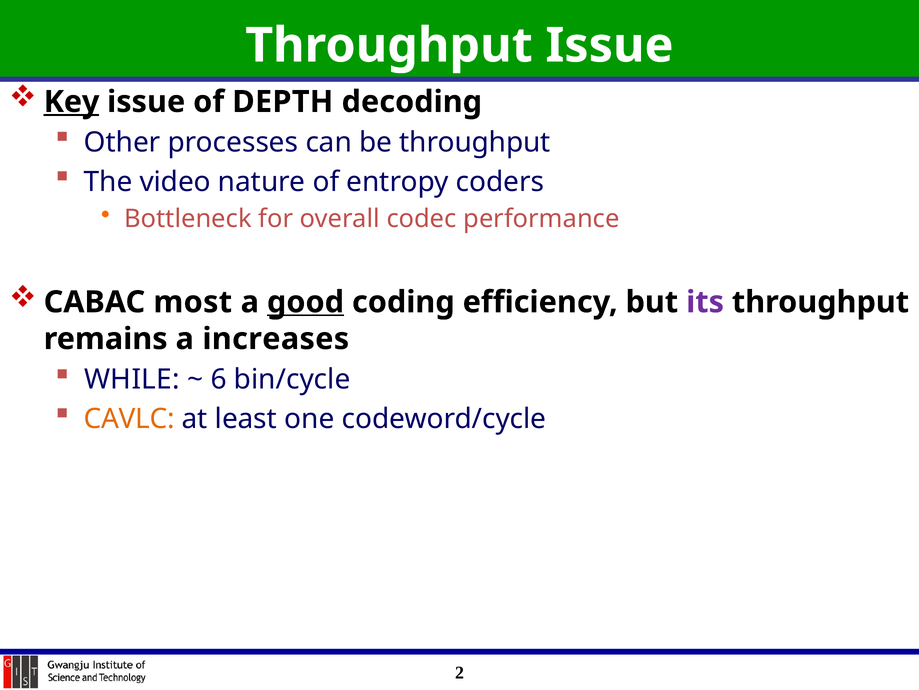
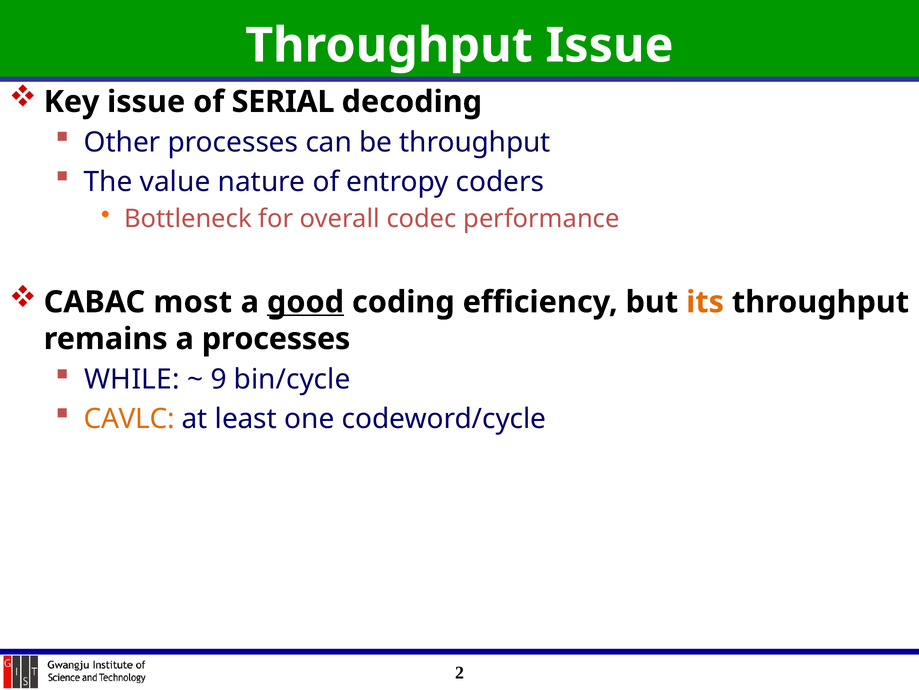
Key underline: present -> none
DEPTH: DEPTH -> SERIAL
video: video -> value
its colour: purple -> orange
a increases: increases -> processes
6: 6 -> 9
